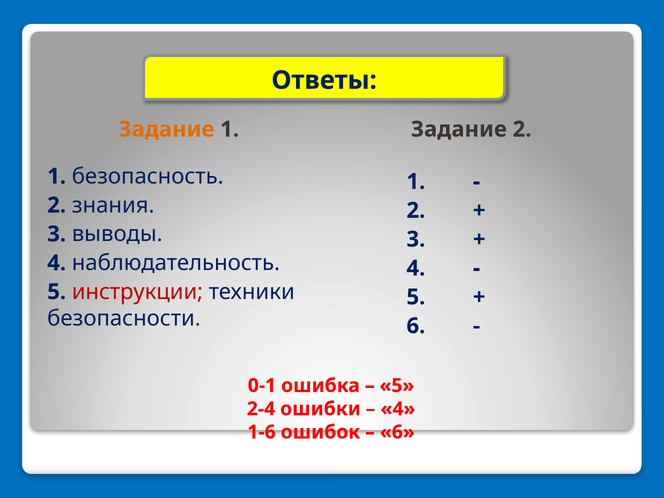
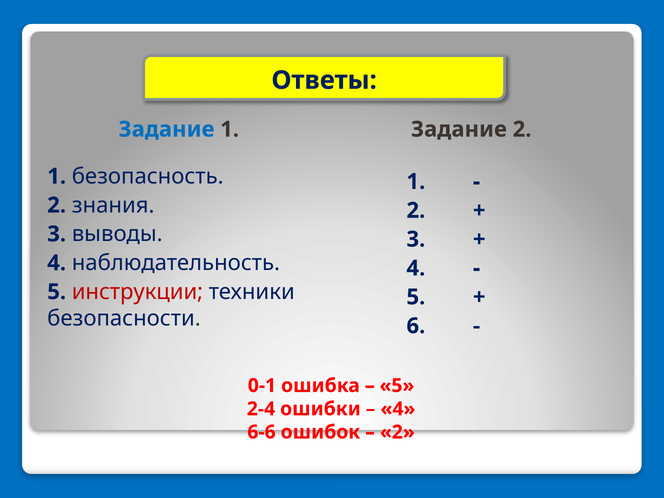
Задание at (166, 129) colour: orange -> blue
1-6: 1-6 -> 6-6
6 at (397, 432): 6 -> 2
